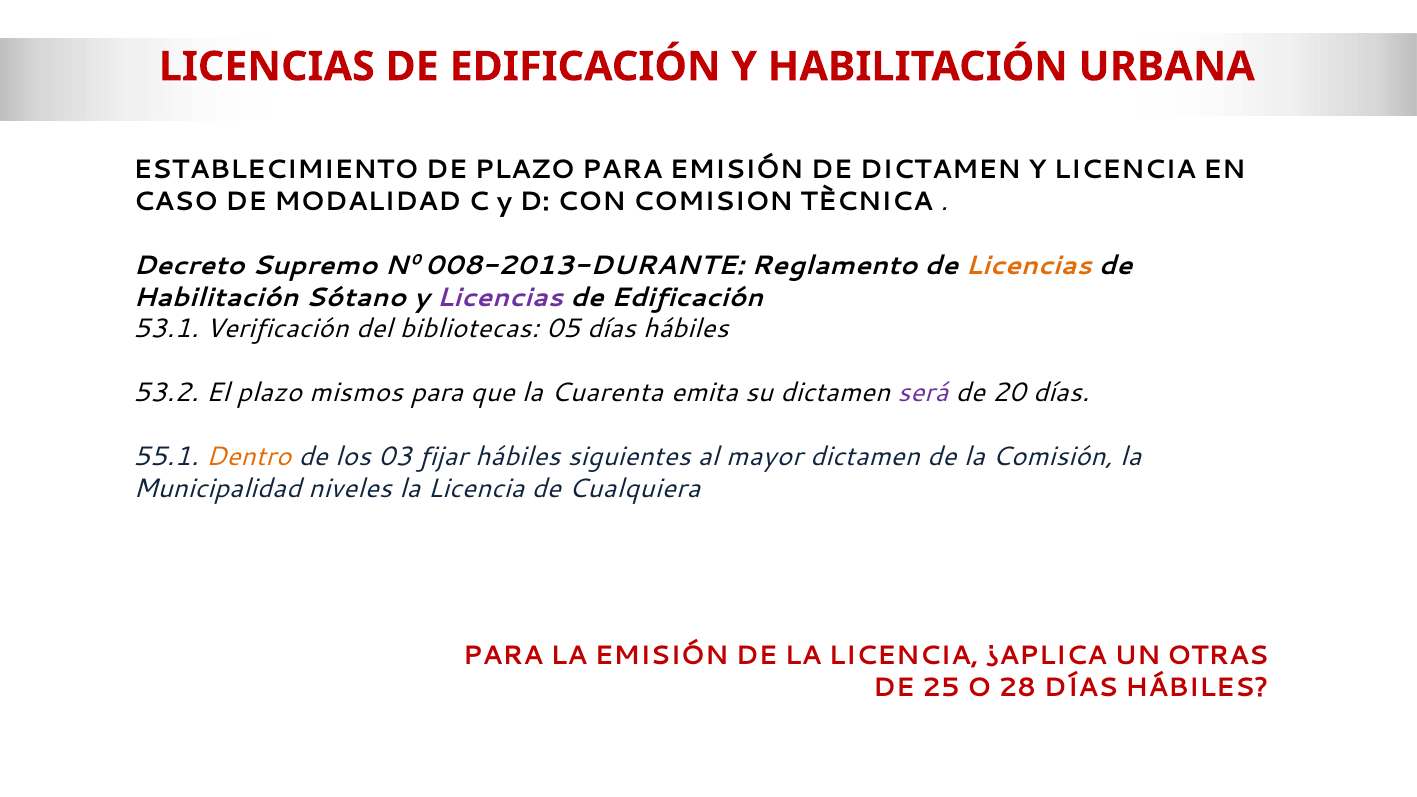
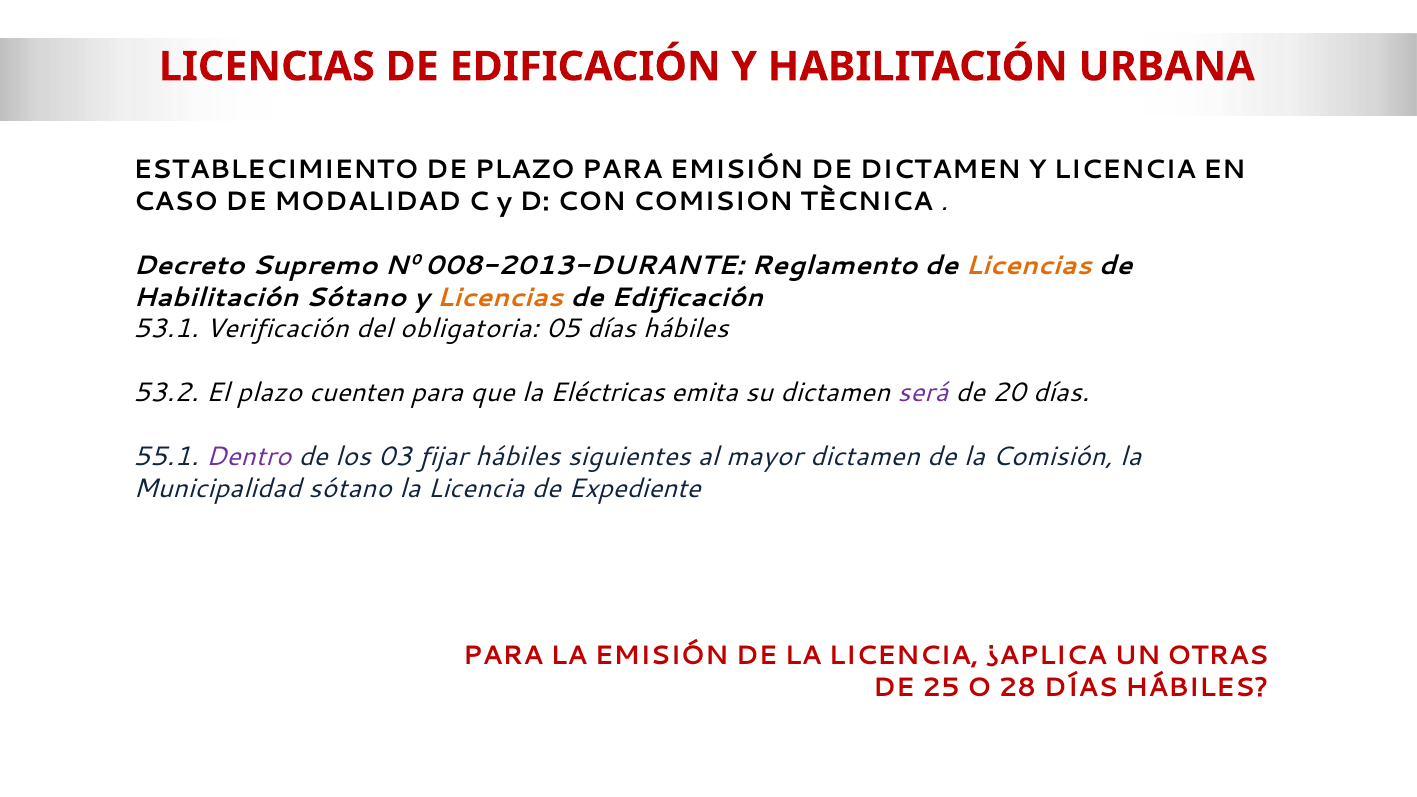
Licencias at (500, 297) colour: purple -> orange
bibliotecas: bibliotecas -> obligatoria
mismos: mismos -> cuenten
Cuarenta: Cuarenta -> Eléctricas
Dentro colour: orange -> purple
Municipalidad niveles: niveles -> sótano
Cualquiera: Cualquiera -> Expediente
